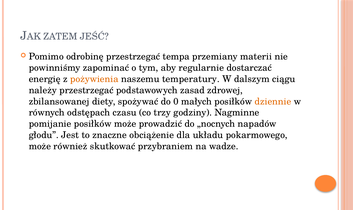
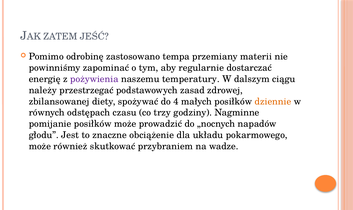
odrobinę przestrzegać: przestrzegać -> zastosowano
pożywienia colour: orange -> purple
0: 0 -> 4
